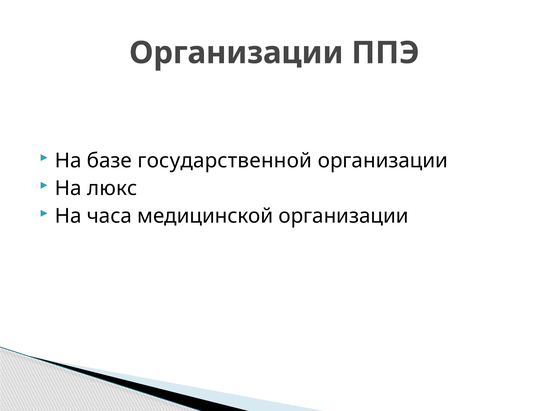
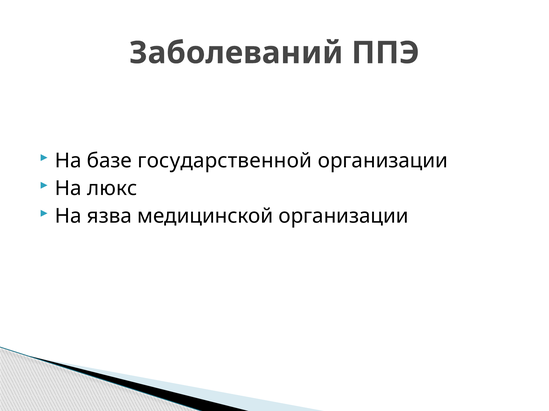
Организации at (236, 53): Организации -> Заболеваний
часа: часа -> язва
